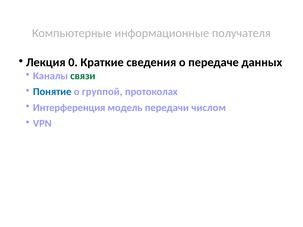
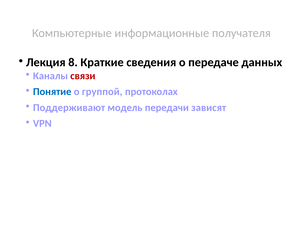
0: 0 -> 8
связи colour: green -> red
Интерференция: Интерференция -> Поддерживают
числом: числом -> зависят
